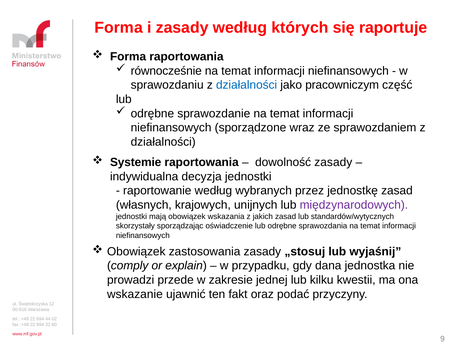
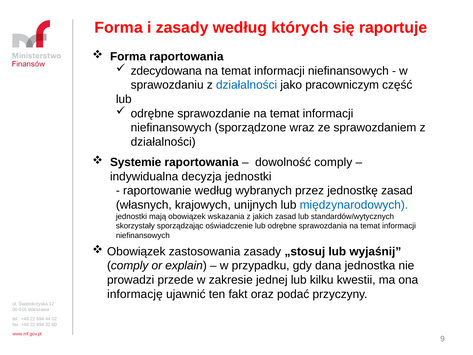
równocześnie: równocześnie -> zdecydowana
dowolność zasady: zasady -> comply
międzynarodowych colour: purple -> blue
wskazanie: wskazanie -> informację
